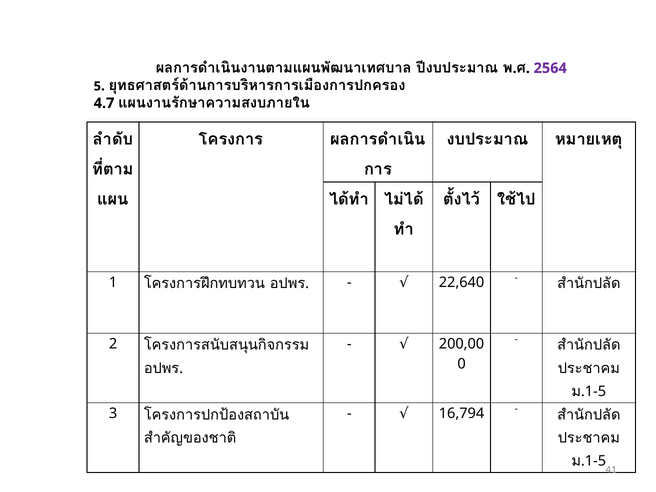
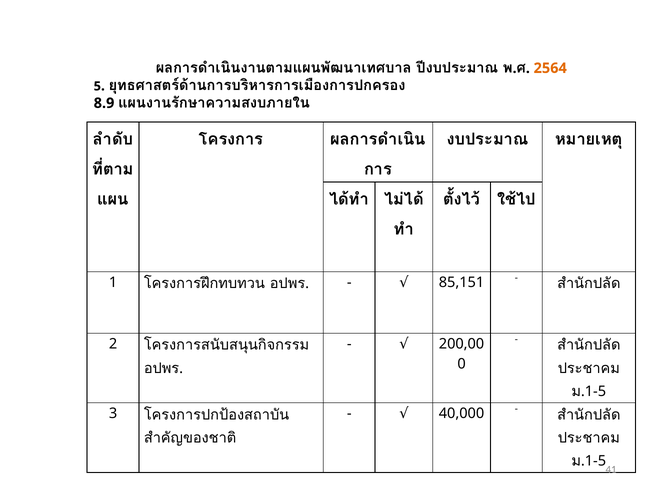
2564 colour: purple -> orange
4.7: 4.7 -> 8.9
22,640: 22,640 -> 85,151
16,794: 16,794 -> 40,000
